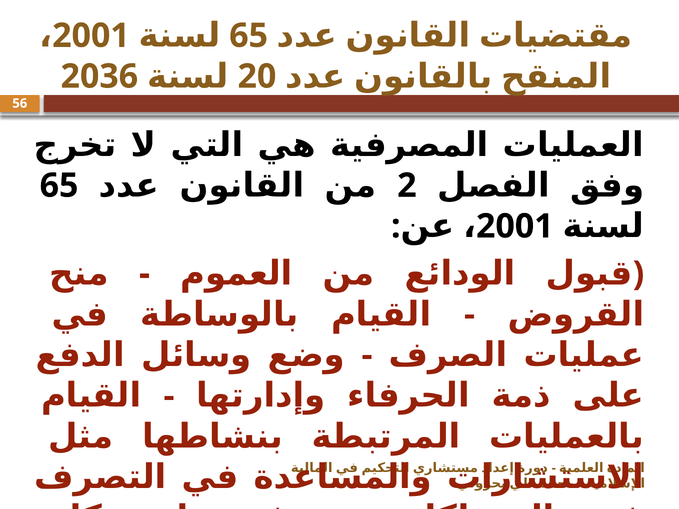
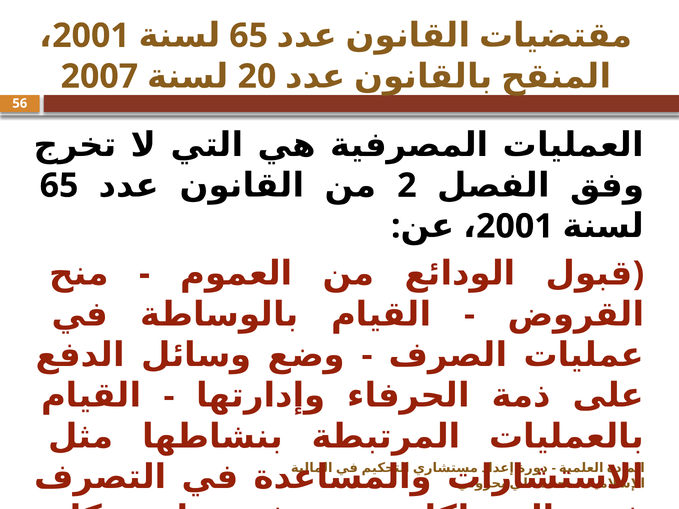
2036: 2036 -> 2007
